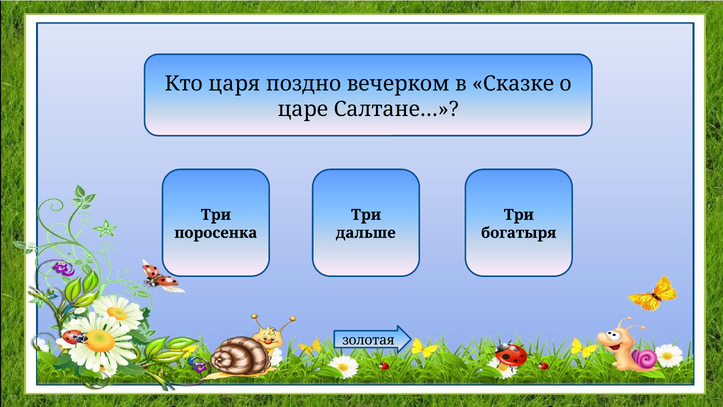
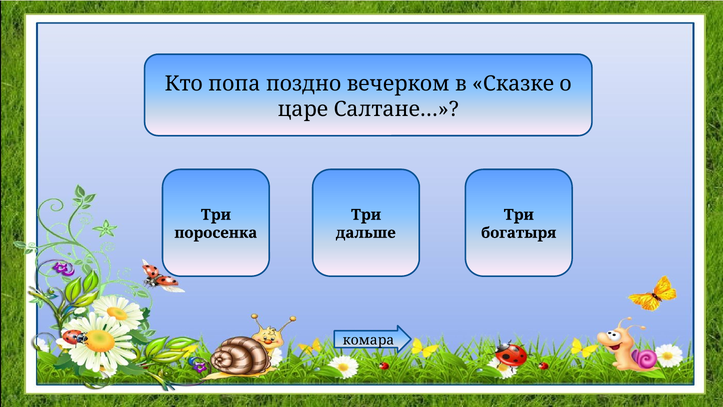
цaря: цaря -> попа
золотая: золотая -> комара
